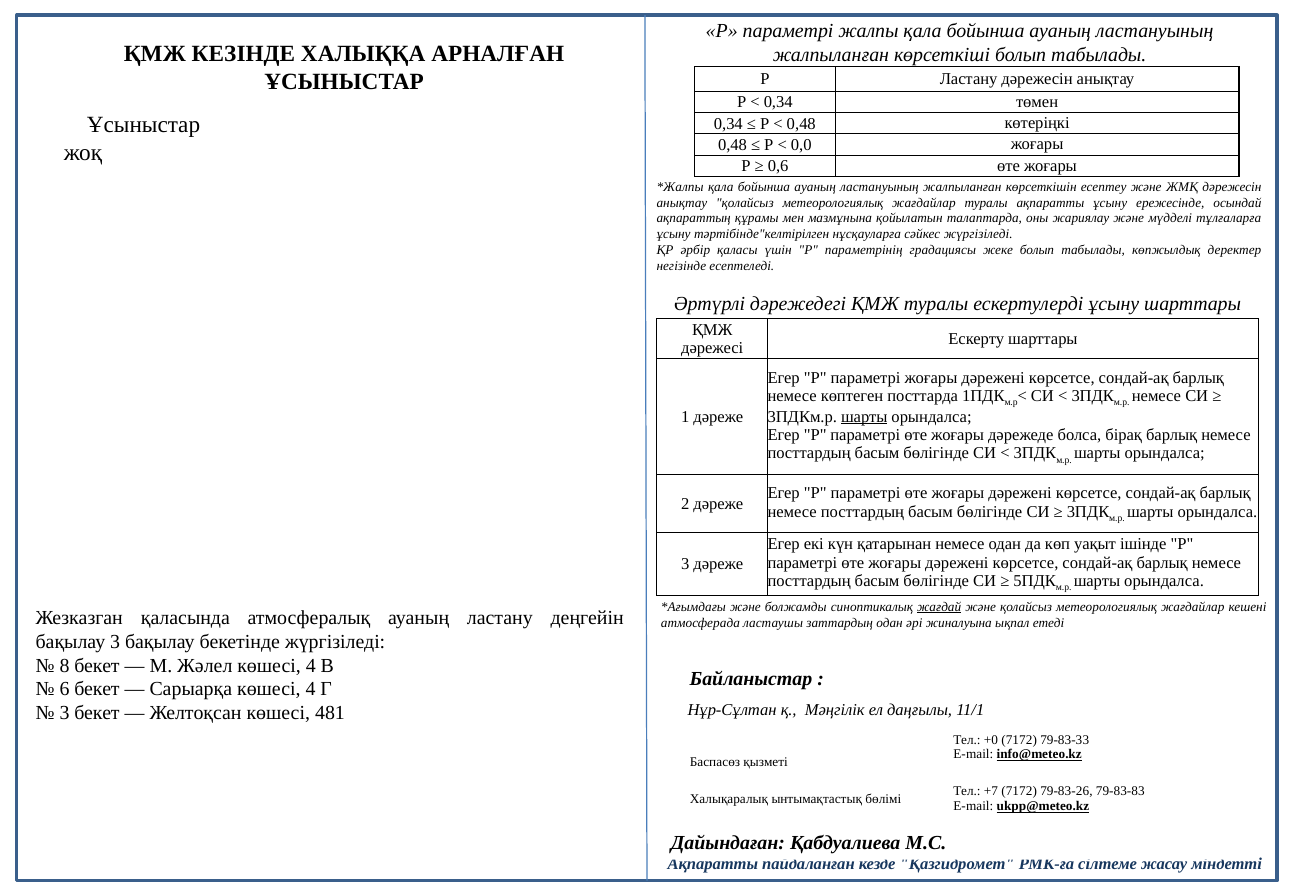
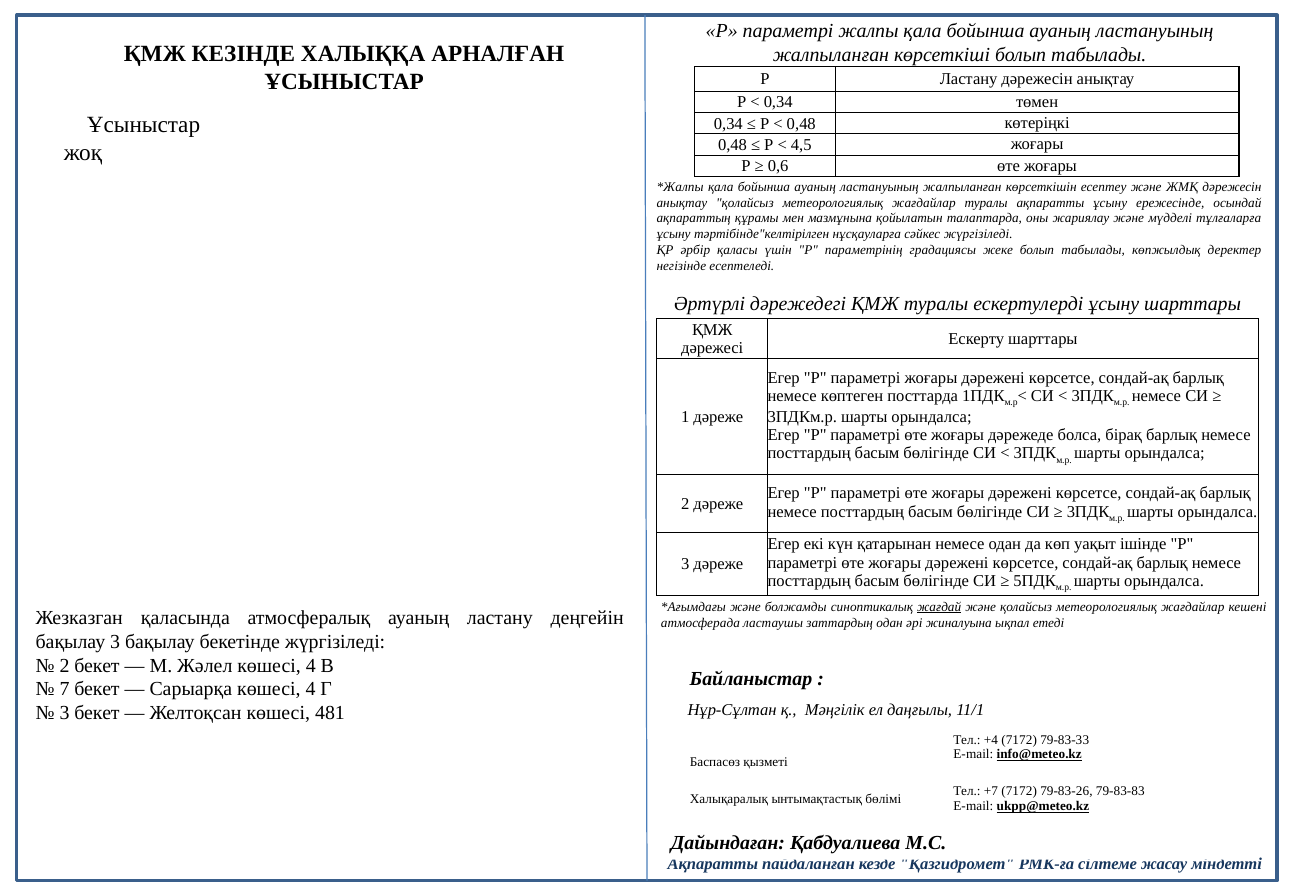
0,0: 0,0 -> 4,5
шарты at (864, 417) underline: present -> none
8 at (65, 665): 8 -> 2
6: 6 -> 7
+0: +0 -> +4
